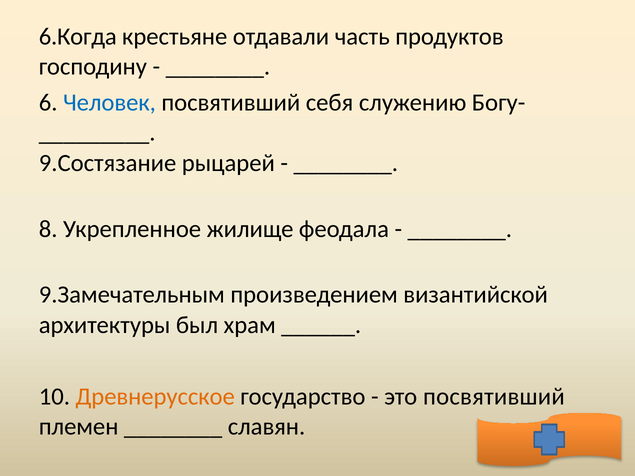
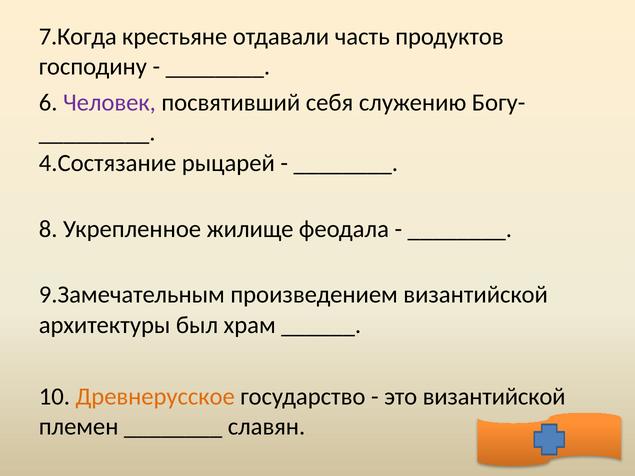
6.Когда: 6.Когда -> 7.Когда
Человек colour: blue -> purple
9.Состязание: 9.Состязание -> 4.Состязание
это посвятивший: посвятивший -> византийской
